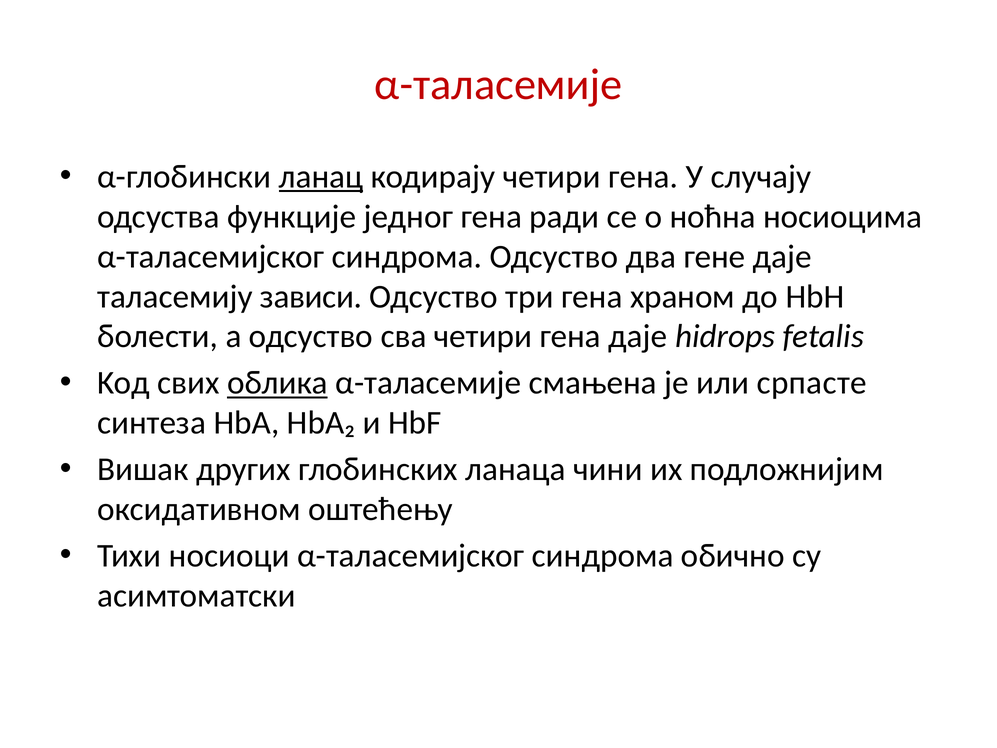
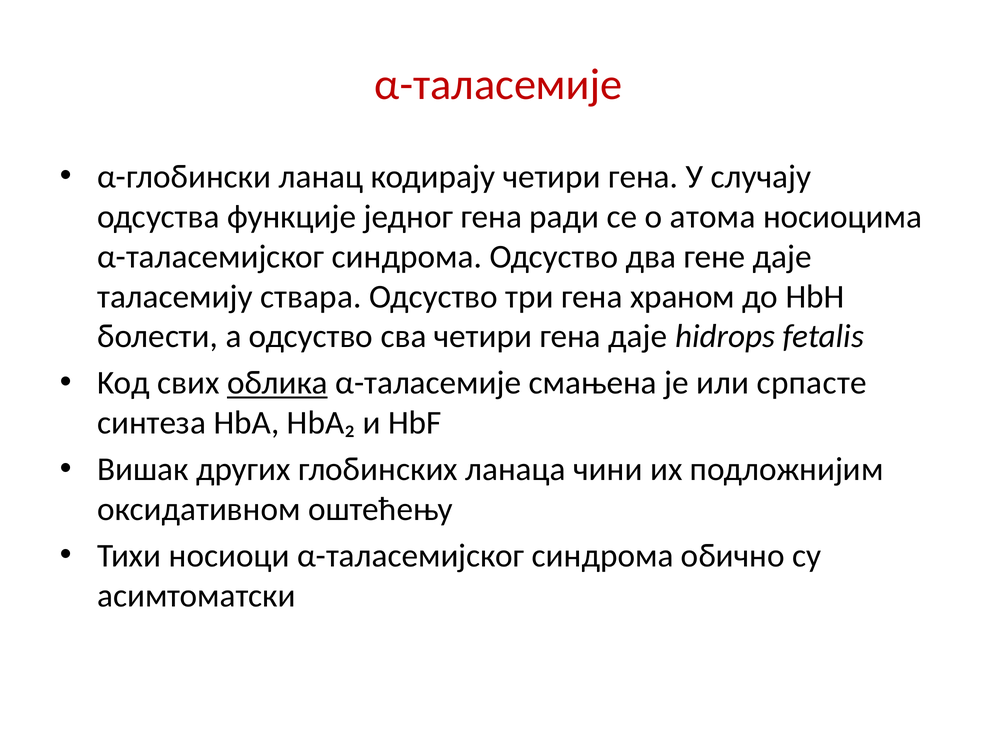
ланац underline: present -> none
ноћна: ноћна -> атома
зависи: зависи -> ствара
